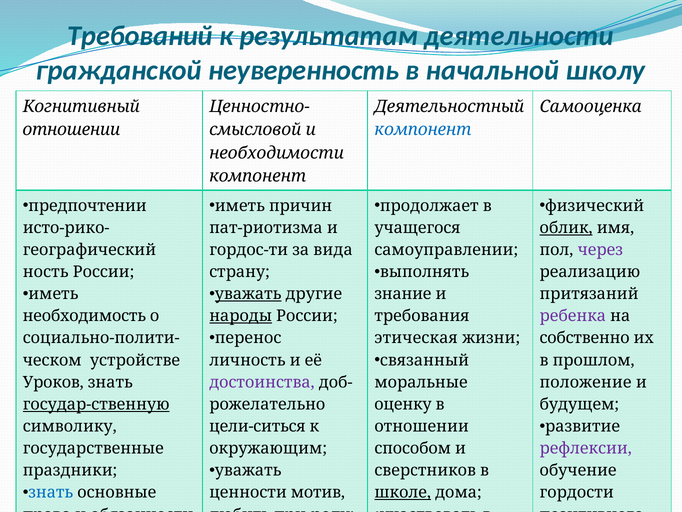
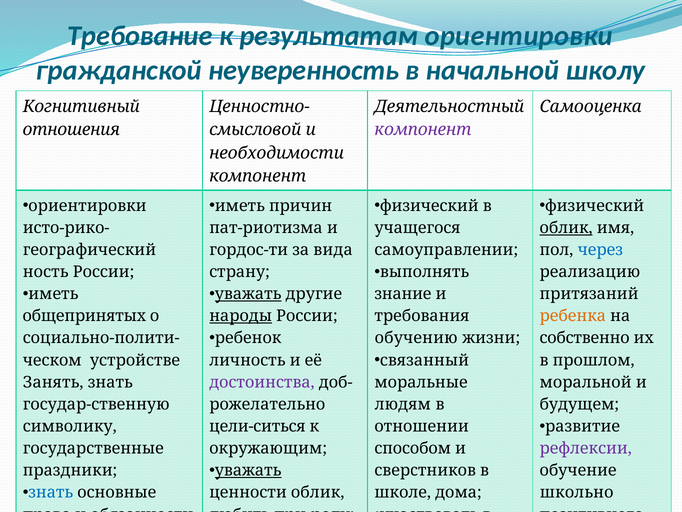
Требований: Требований -> Требование
результатам деятельности: деятельности -> ориентировки
отношении at (71, 130): отношении -> отношения
компонент at (423, 130) colour: blue -> purple
предпочтении at (88, 206): предпочтении -> ориентировки
продолжает at (429, 206): продолжает -> физический
через colour: purple -> blue
необходимость: необходимость -> общепринятых
ребенка colour: purple -> orange
перенос: перенос -> ребенок
этическая: этическая -> обучению
Уроков: Уроков -> Занять
положение: положение -> моральной
государ-ственную underline: present -> none
оценку: оценку -> людям
уважать at (248, 470) underline: none -> present
ценности мотив: мотив -> облик
школе underline: present -> none
гордости: гордости -> школьно
